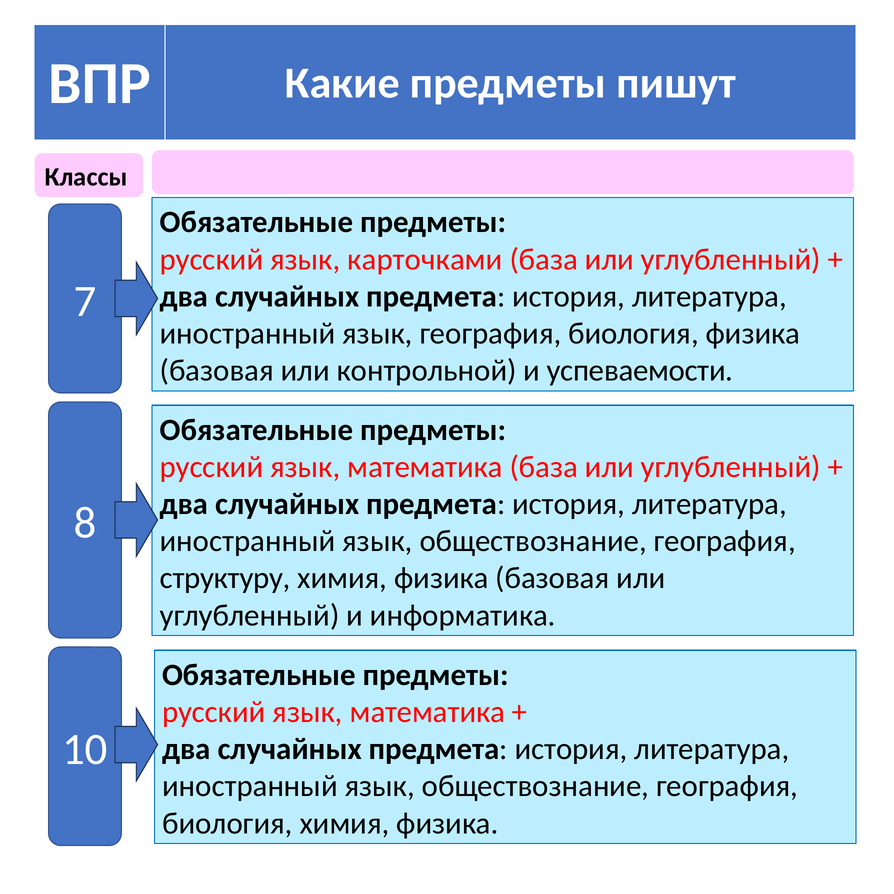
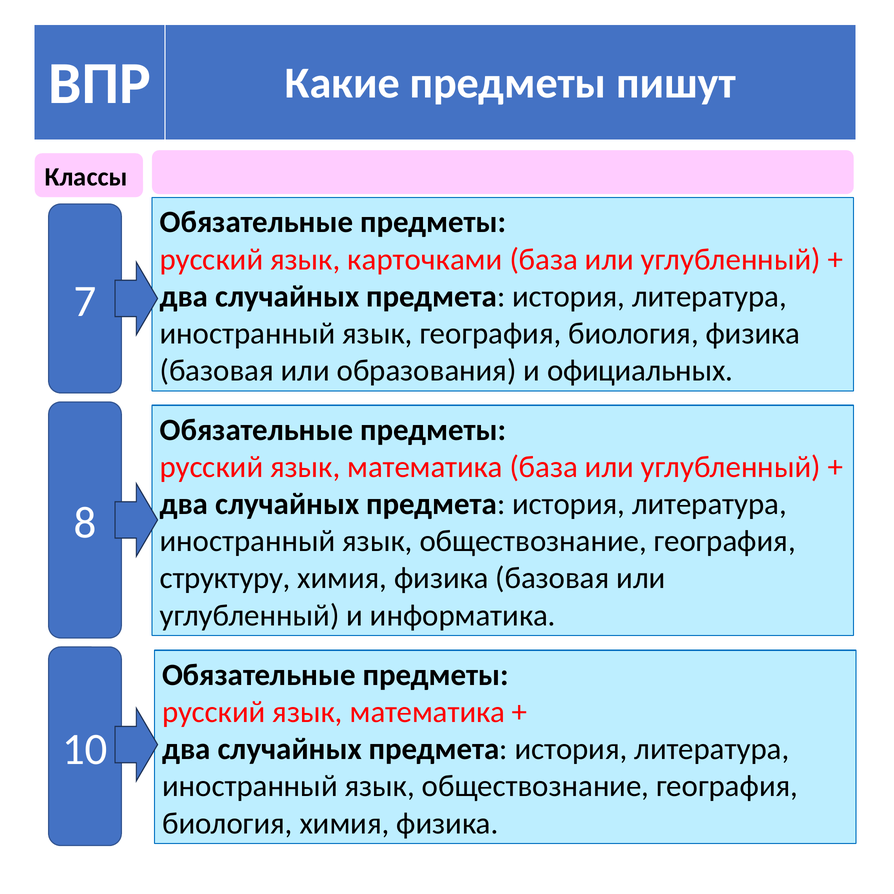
контрольной: контрольной -> образования
успеваемости: успеваемости -> официальных
